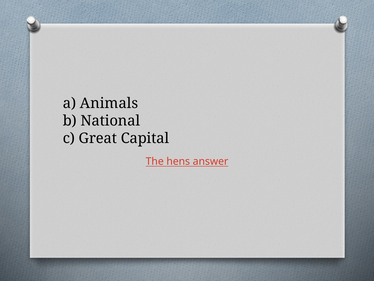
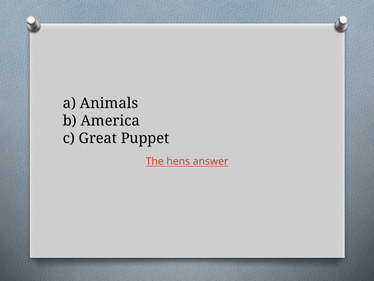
National: National -> America
Capital: Capital -> Puppet
